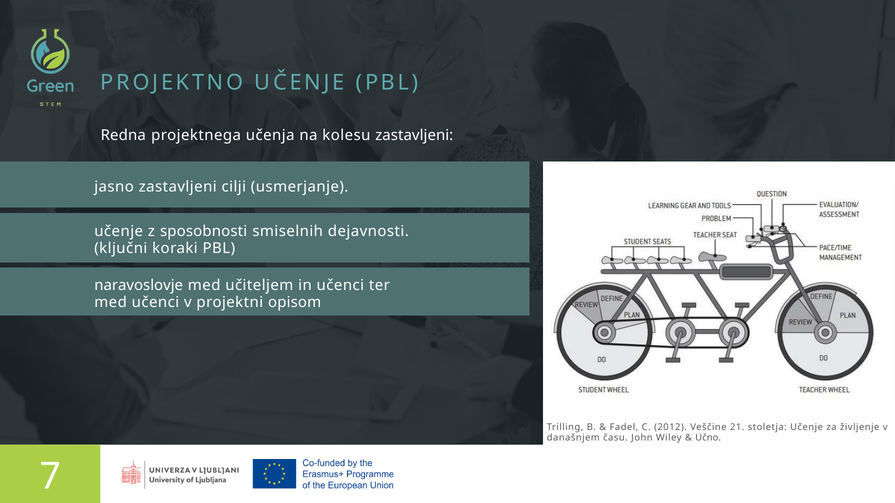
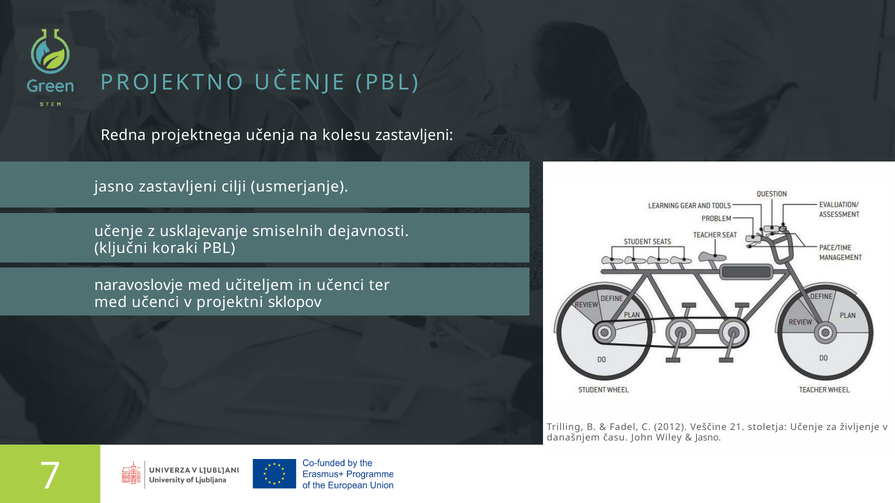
sposobnosti: sposobnosti -> usklajevanje
opisom: opisom -> sklopov
Učno at (708, 438): Učno -> Jasno
